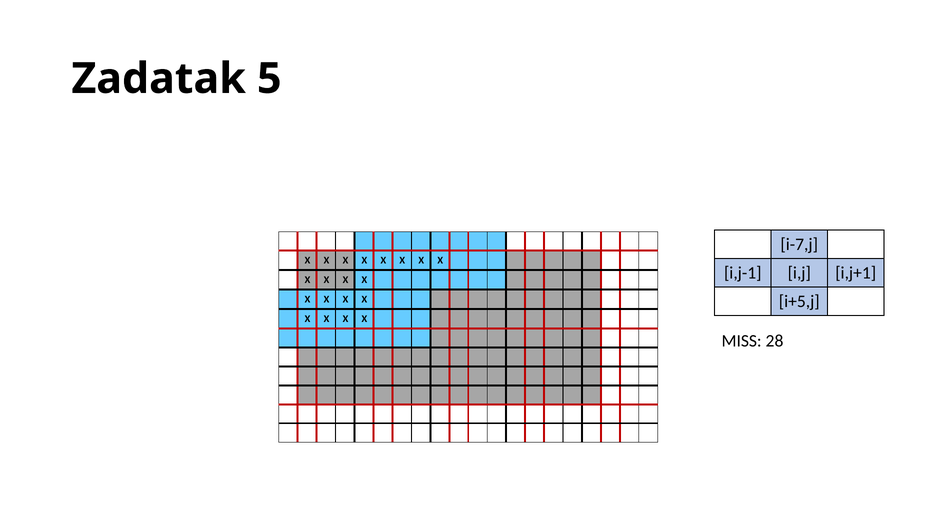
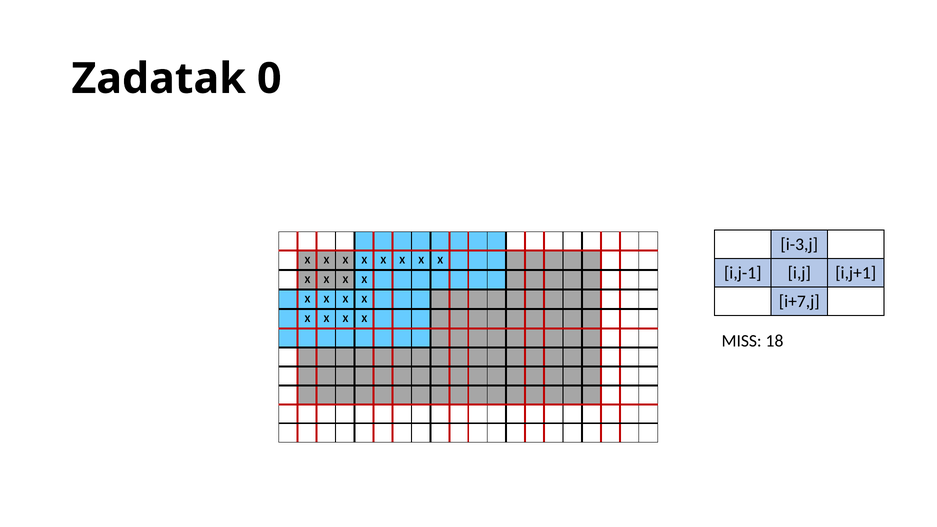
5: 5 -> 0
i-7,j: i-7,j -> i-3,j
i+5,j: i+5,j -> i+7,j
28: 28 -> 18
